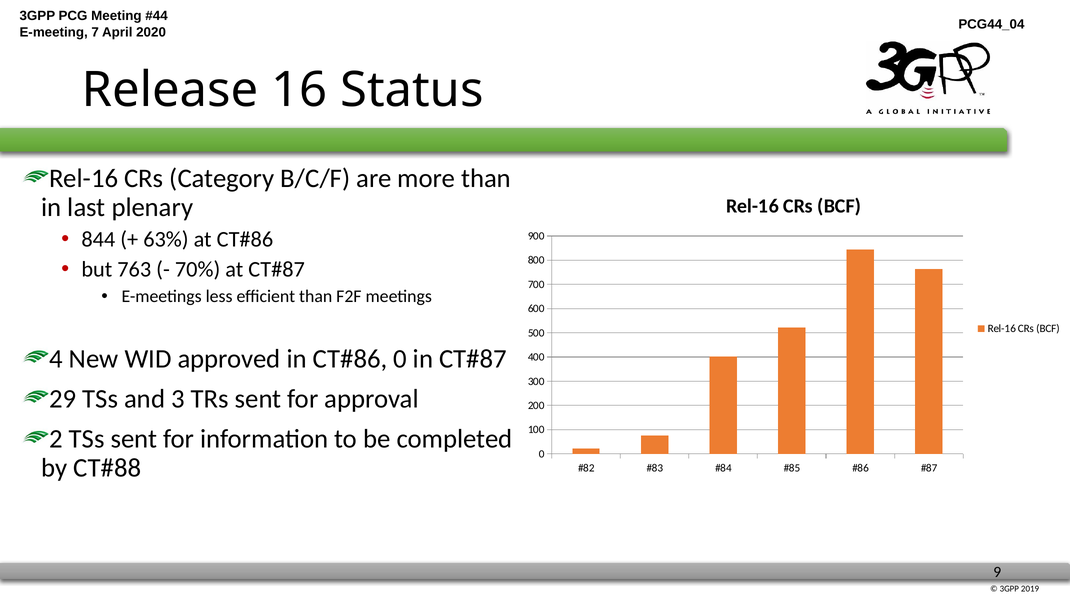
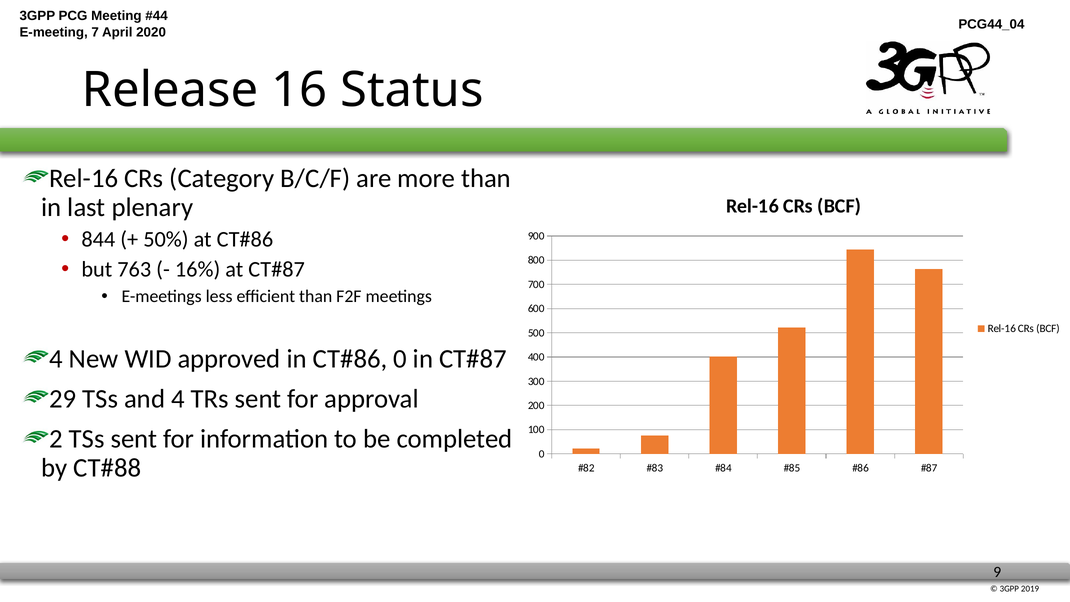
63%: 63% -> 50%
70%: 70% -> 16%
and 3: 3 -> 4
